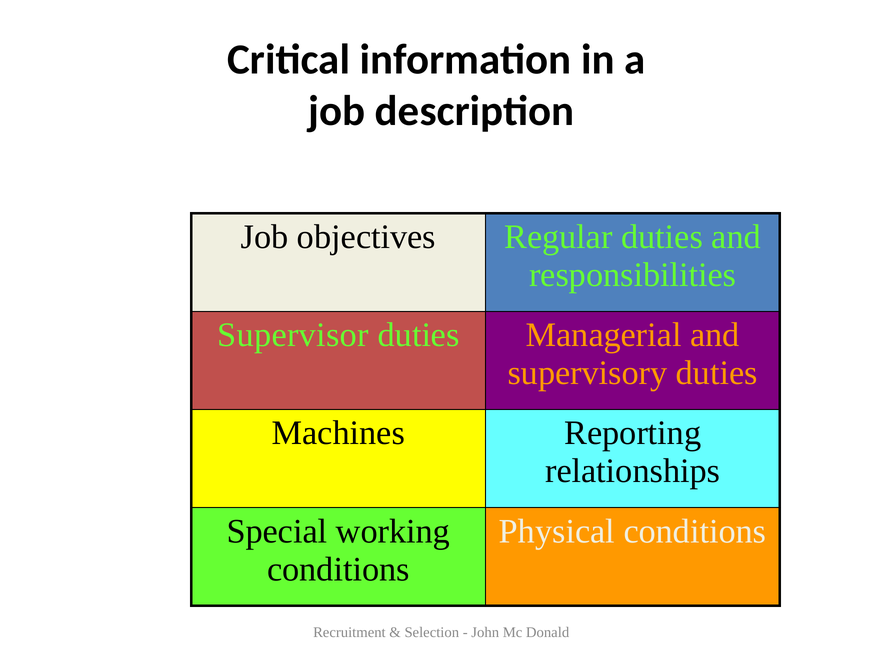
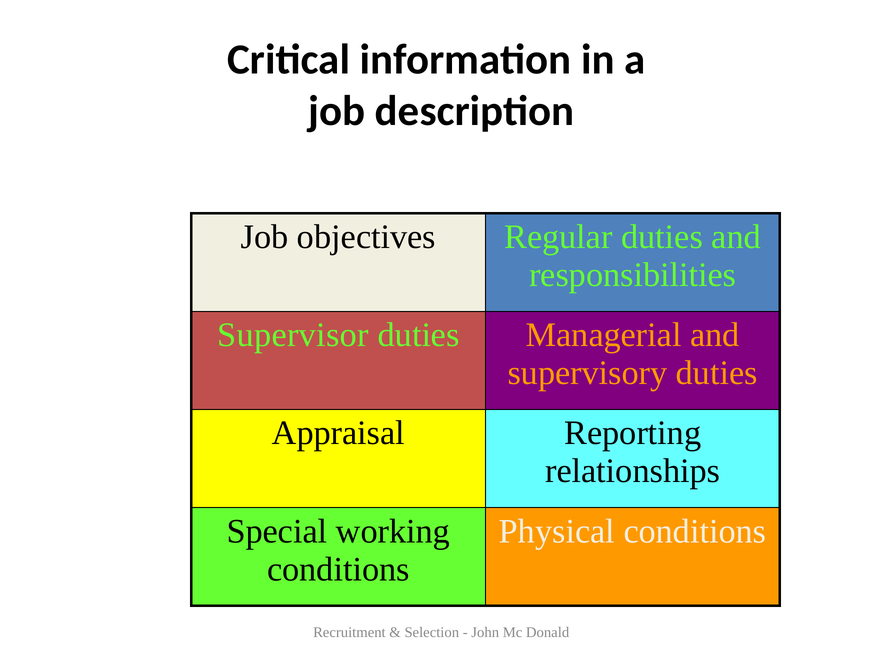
Machines: Machines -> Appraisal
